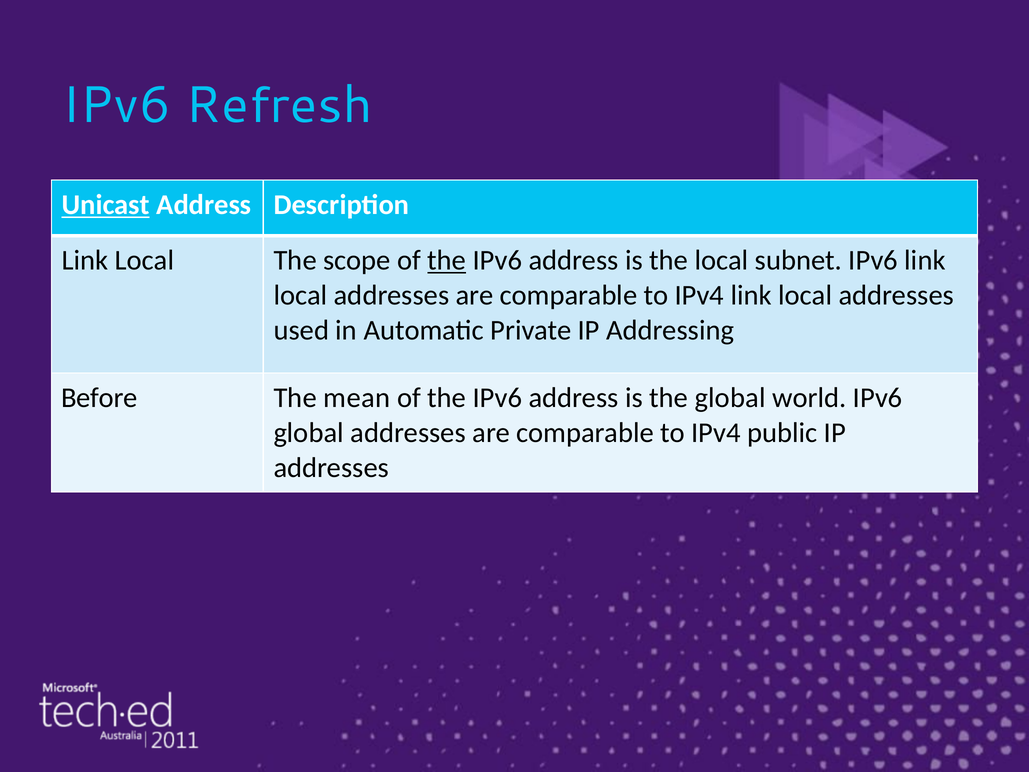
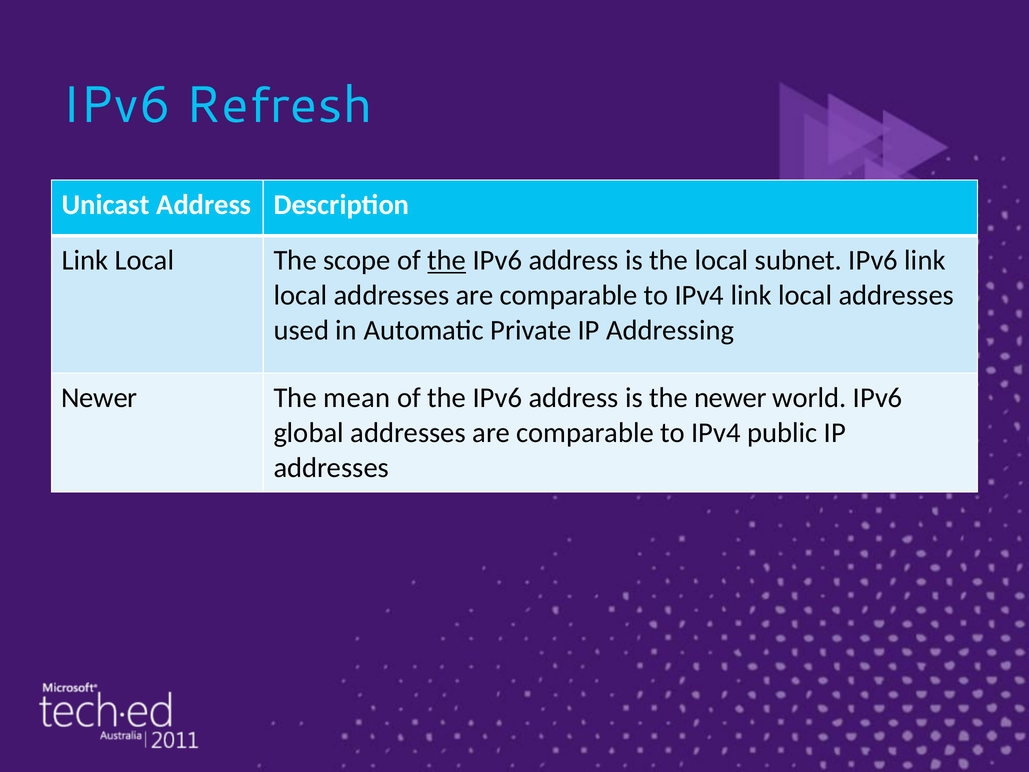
Unicast underline: present -> none
Before at (99, 398): Before -> Newer
the global: global -> newer
